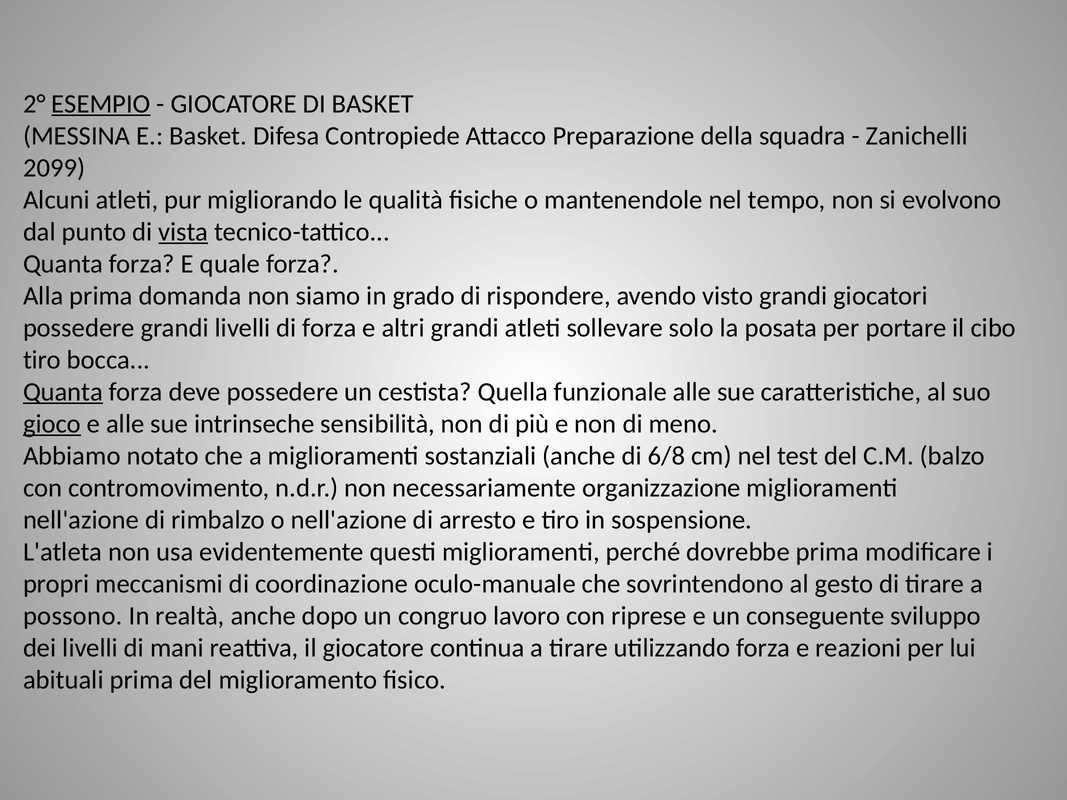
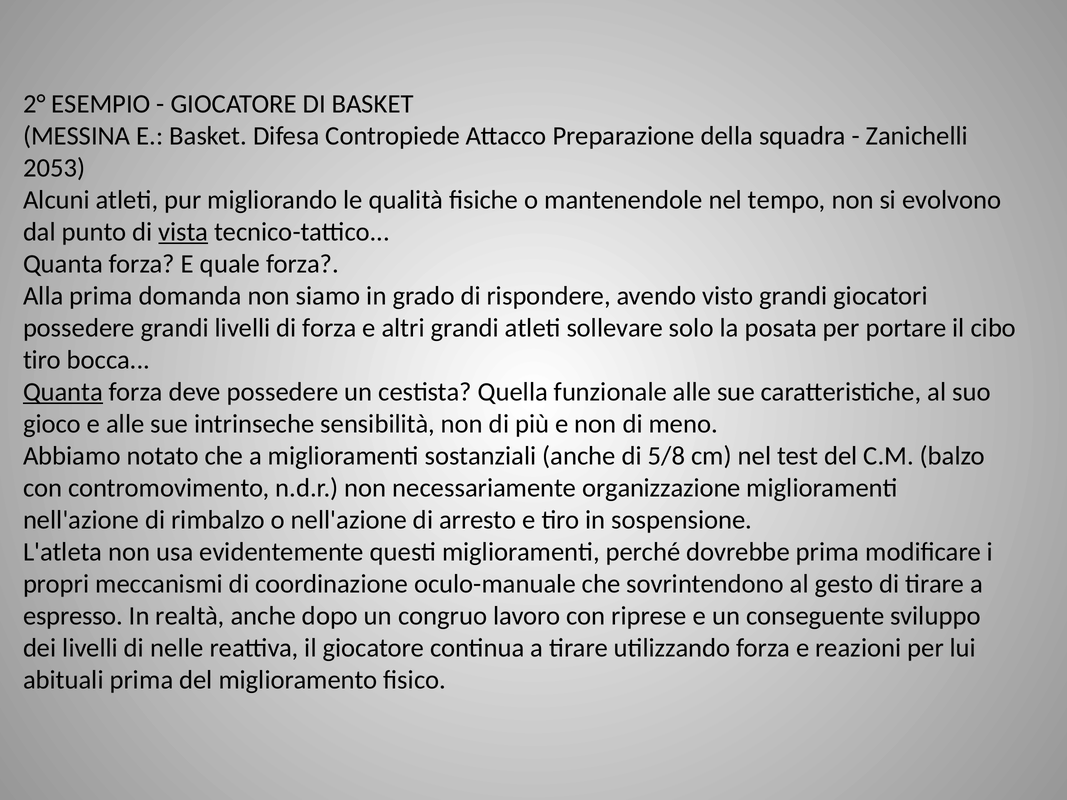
ESEMPIO underline: present -> none
2099: 2099 -> 2053
gioco underline: present -> none
6/8: 6/8 -> 5/8
possono: possono -> espresso
mani: mani -> nelle
